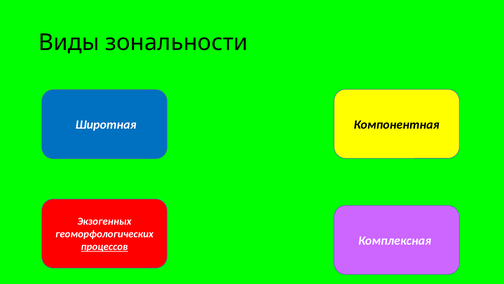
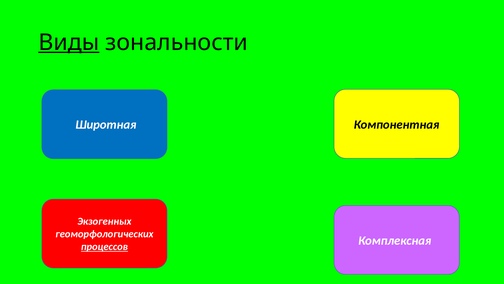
Виды underline: none -> present
